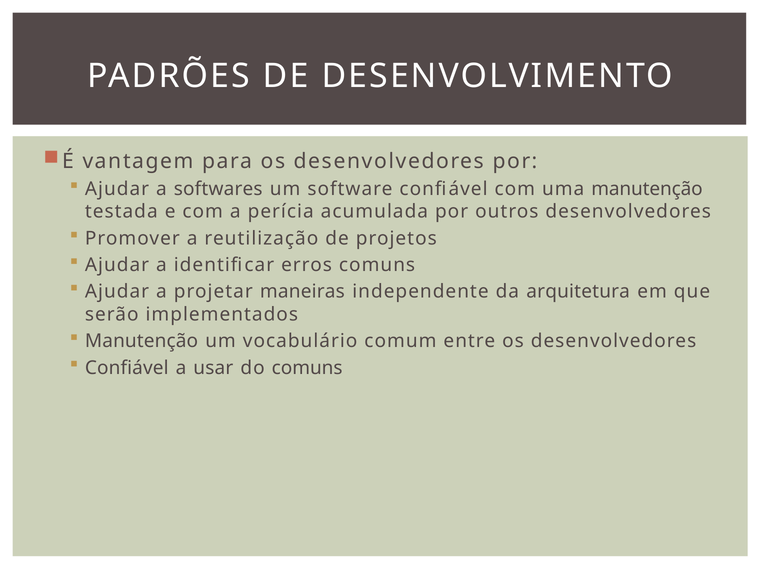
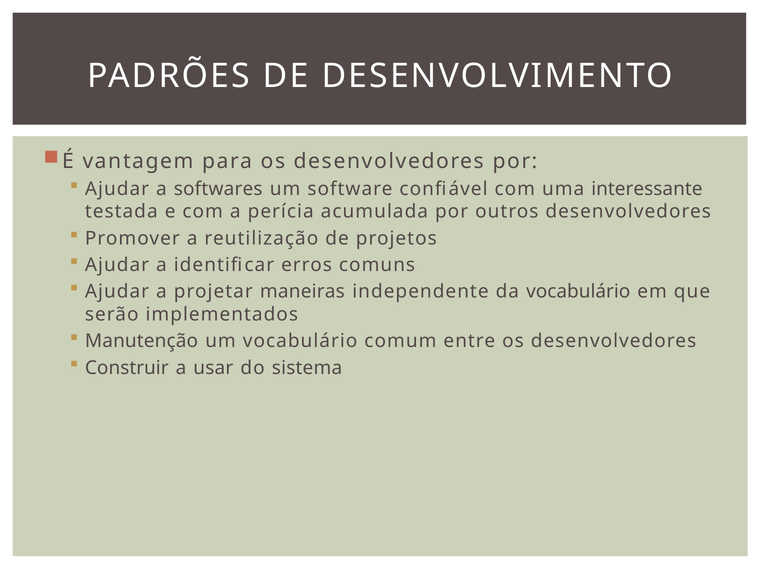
uma manutenção: manutenção -> interessante
da arquitetura: arquitetura -> vocabulário
Confiável at (127, 368): Confiável -> Construir
do comuns: comuns -> sistema
